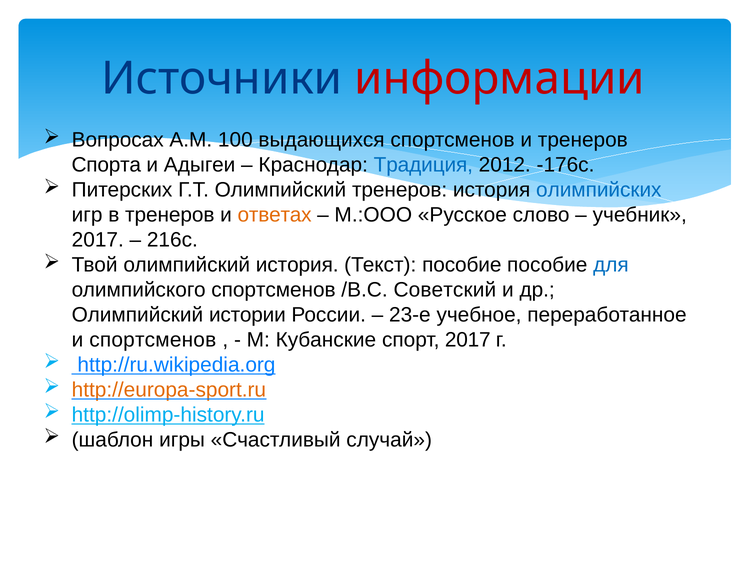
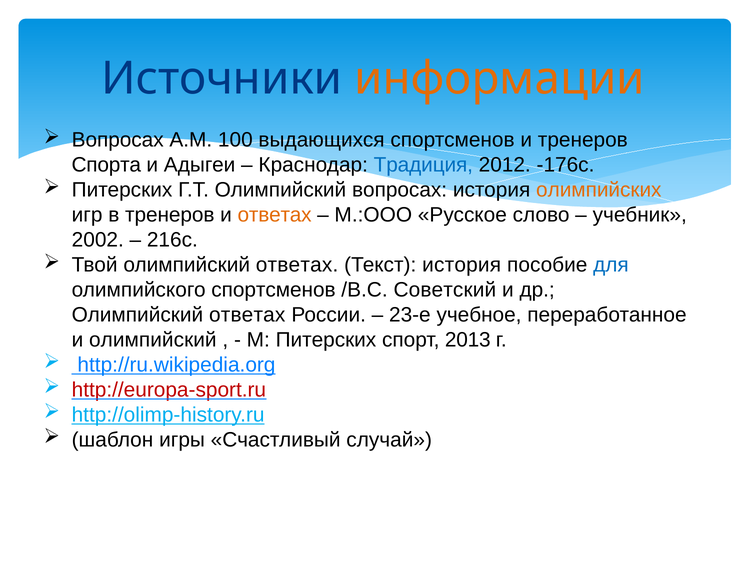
информации colour: red -> orange
Олимпийский тренеров: тренеров -> вопросах
олимпийских colour: blue -> orange
2017 at (98, 240): 2017 -> 2002
Твой олимпийский история: история -> ответах
Текст пособие: пособие -> история
истории at (247, 315): истории -> ответах
и спортсменов: спортсменов -> олимпийский
М Кубанские: Кубанские -> Питерских
спорт 2017: 2017 -> 2013
http://europa-sport.ru colour: orange -> red
